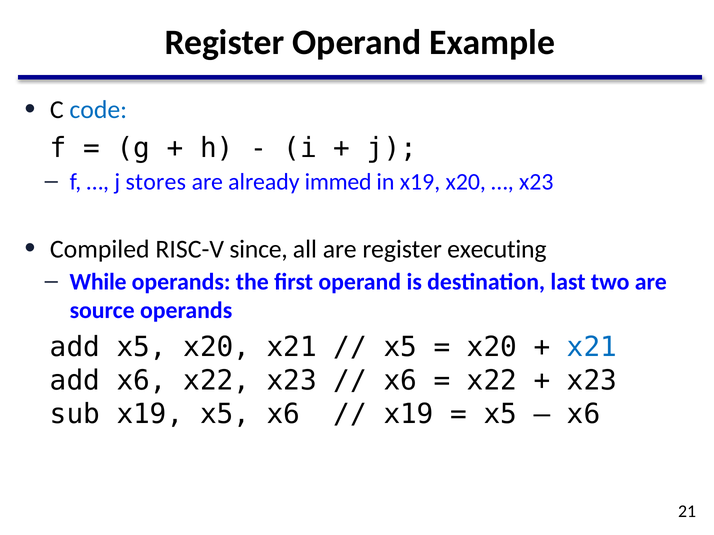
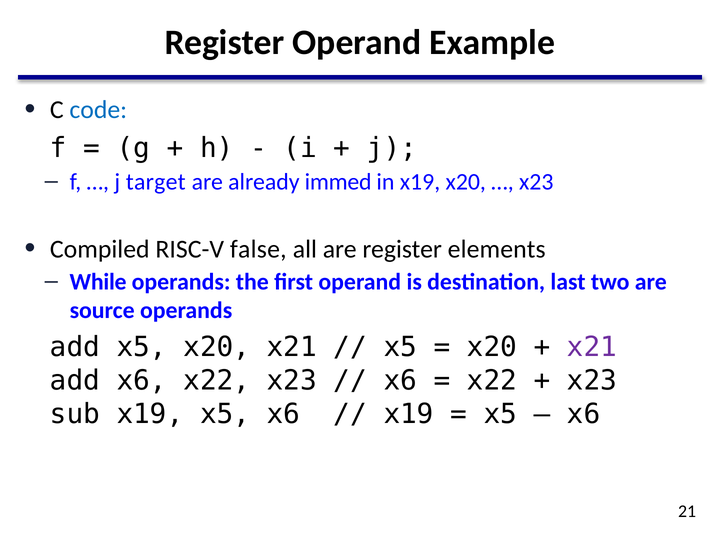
stores: stores -> target
since: since -> false
executing: executing -> elements
x21 at (592, 348) colour: blue -> purple
